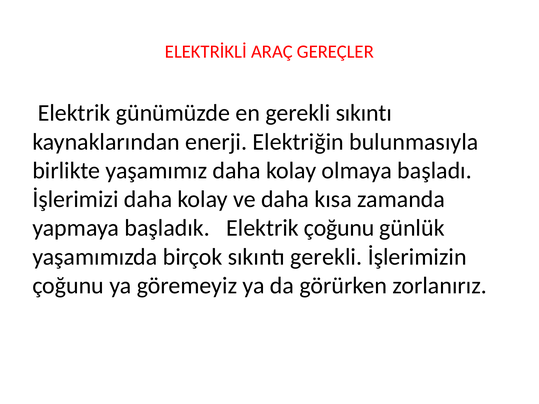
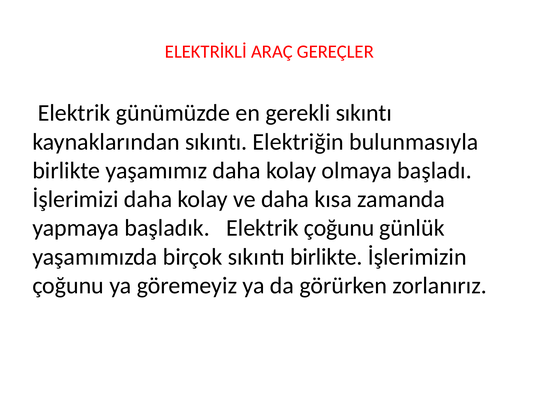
kaynaklarından enerji: enerji -> sıkıntı
sıkıntı gerekli: gerekli -> birlikte
